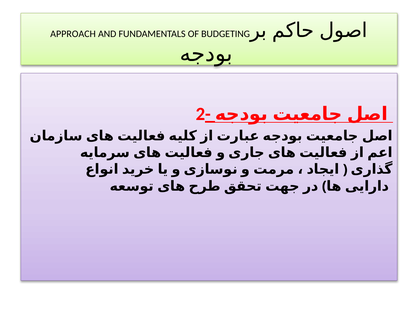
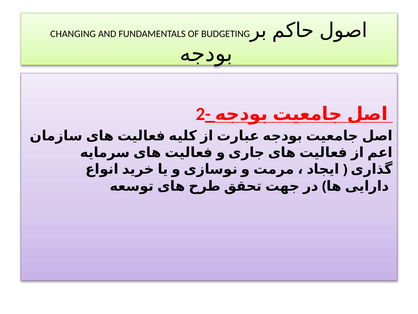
APPROACH: APPROACH -> CHANGING
